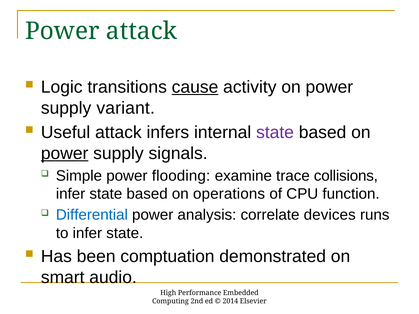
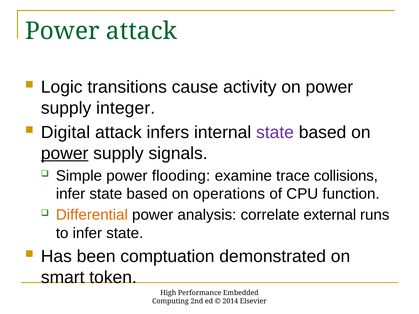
cause underline: present -> none
variant: variant -> integer
Useful: Useful -> Digital
Differential colour: blue -> orange
devices: devices -> external
audio: audio -> token
